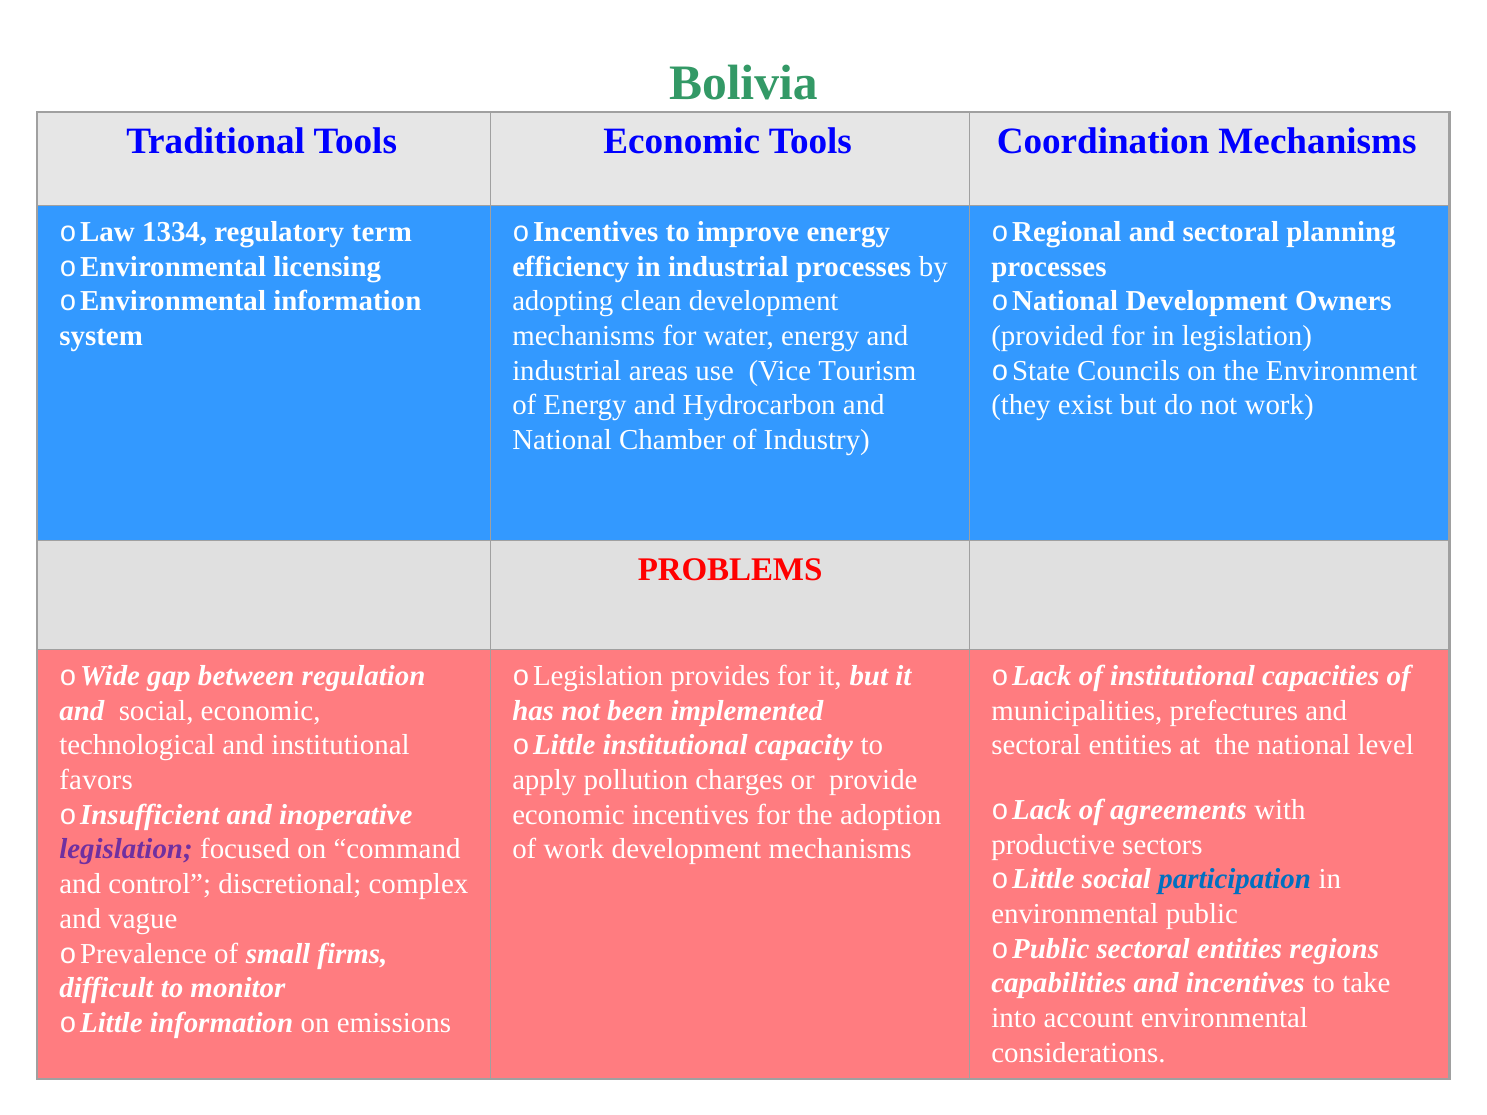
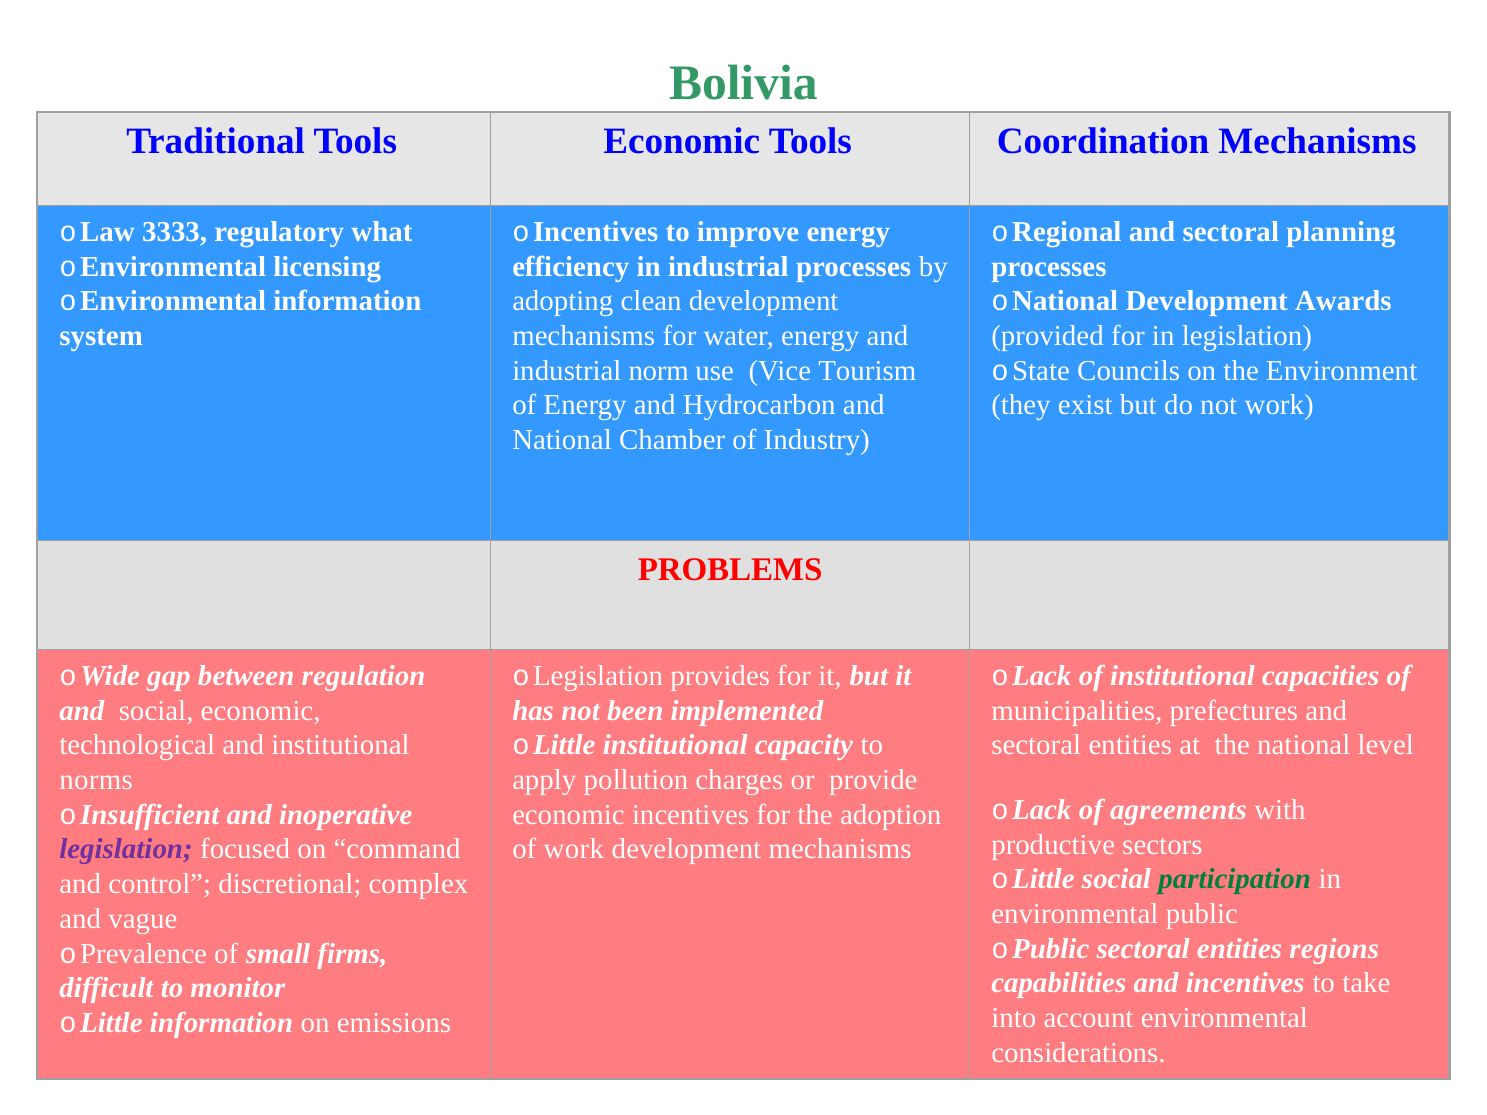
1334: 1334 -> 3333
term: term -> what
Owners: Owners -> Awards
areas: areas -> norm
favors: favors -> norms
participation colour: blue -> green
